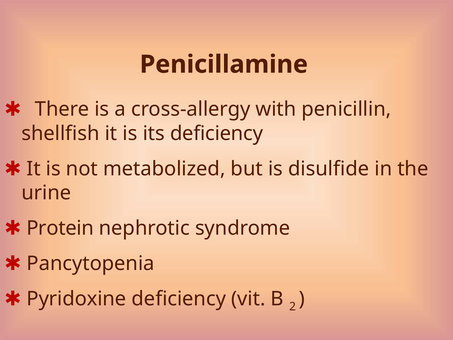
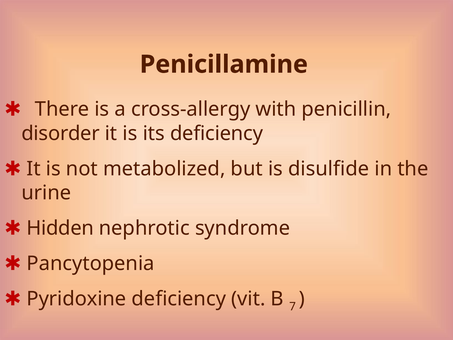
shellfish: shellfish -> disorder
Protein: Protein -> Hidden
2: 2 -> 7
